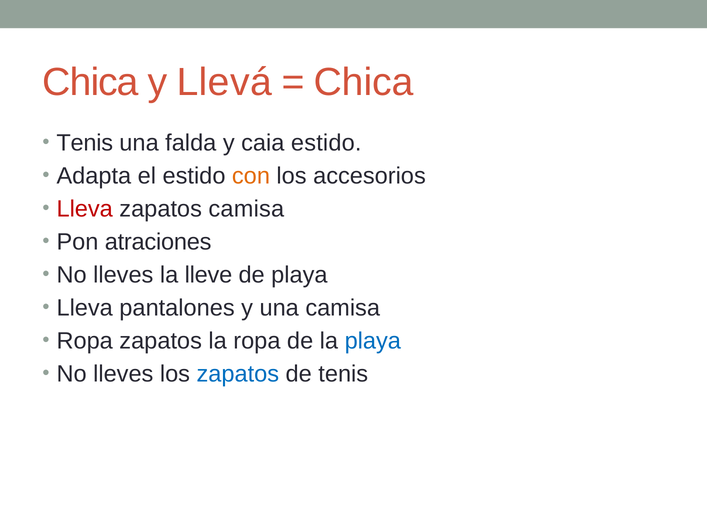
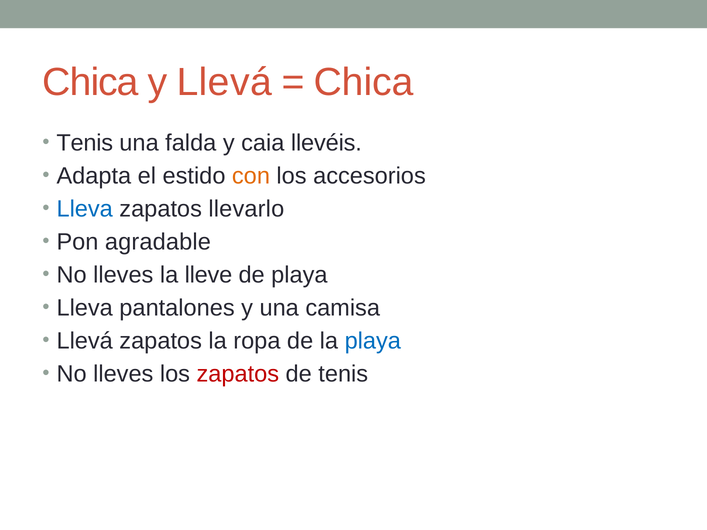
caia estido: estido -> llevéis
Lleva at (85, 209) colour: red -> blue
zapatos camisa: camisa -> llevarlo
atraciones: atraciones -> agradable
Ropa at (85, 341): Ropa -> Llevá
zapatos at (238, 374) colour: blue -> red
